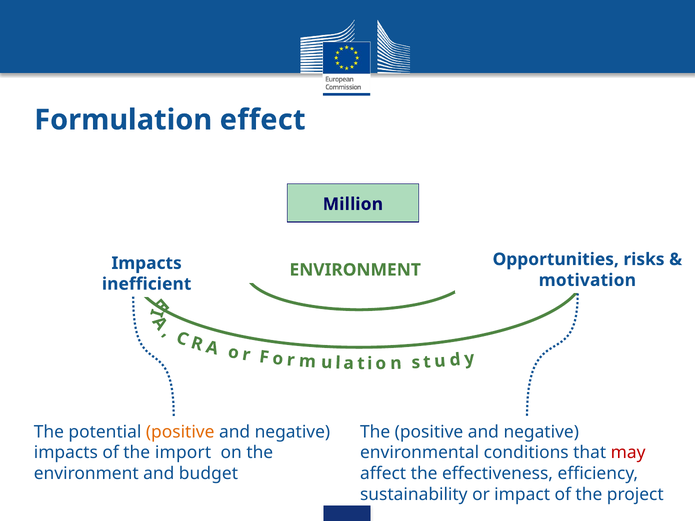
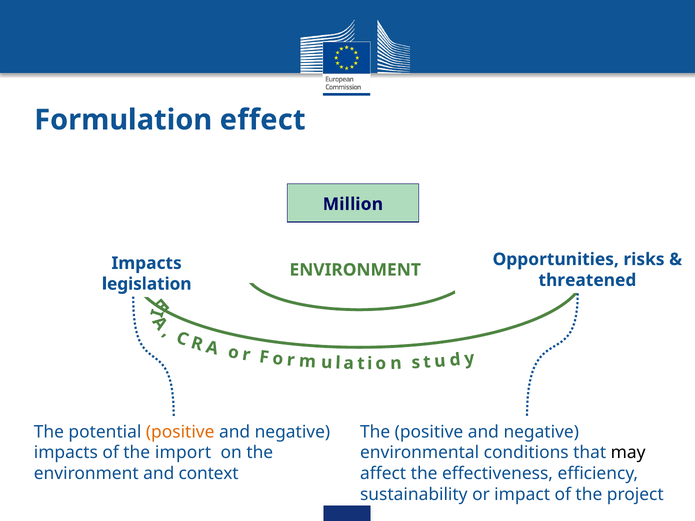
motivation: motivation -> threatened
inefficient: inefficient -> legislation
may colour: red -> black
budget: budget -> context
